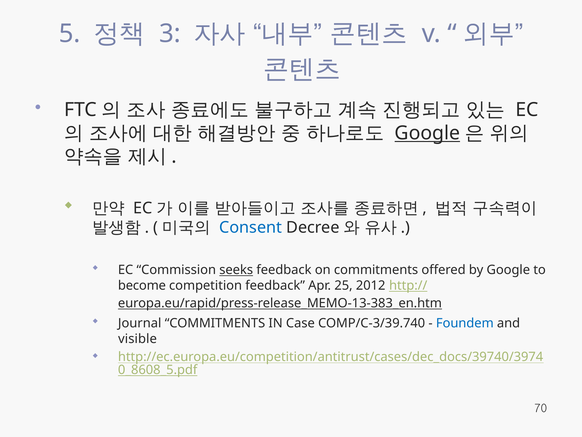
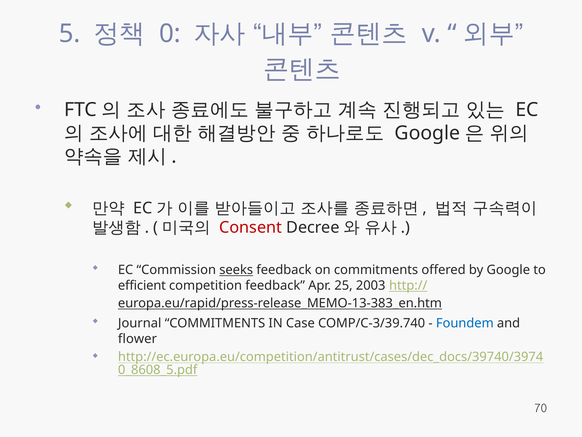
3: 3 -> 0
Google at (427, 133) underline: present -> none
Consent colour: blue -> red
become: become -> efficient
2012: 2012 -> 2003
visible: visible -> flower
